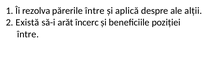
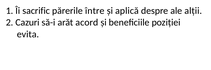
rezolva: rezolva -> sacrific
Există: Există -> Cazuri
încerc: încerc -> acord
între at (28, 34): între -> evita
